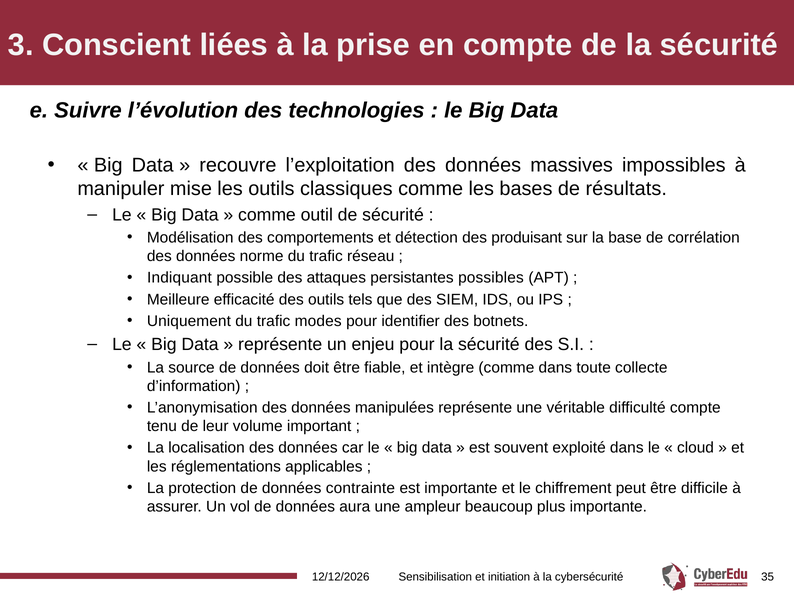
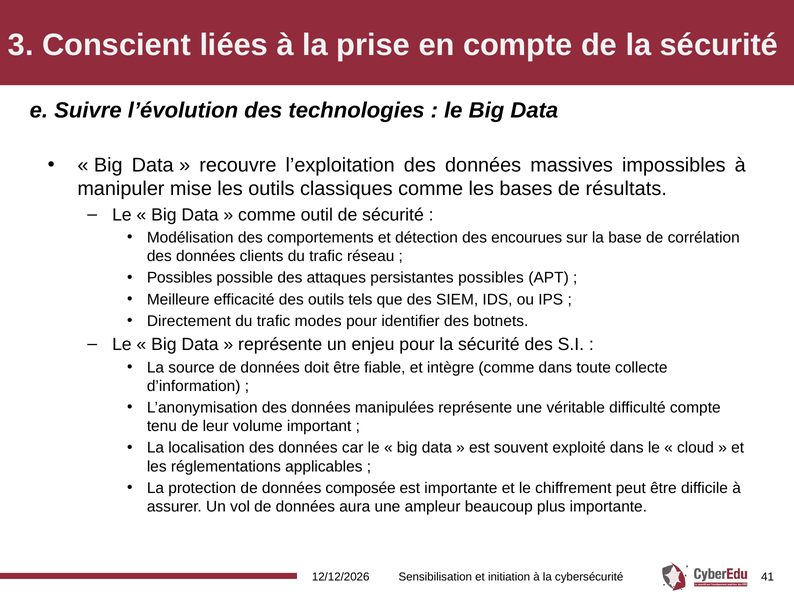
produisant: produisant -> encourues
norme: norme -> clients
Indiquant at (179, 278): Indiquant -> Possibles
Uniquement: Uniquement -> Directement
contrainte: contrainte -> composée
35: 35 -> 41
